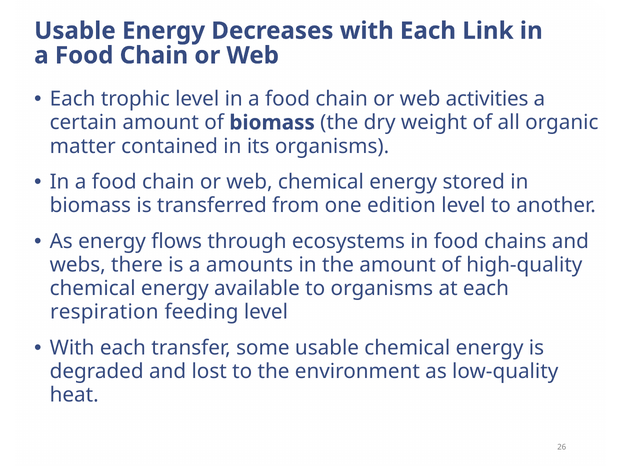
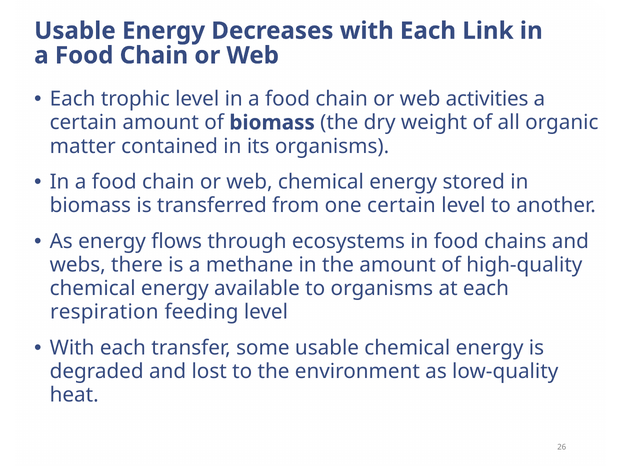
one edition: edition -> certain
amounts: amounts -> methane
